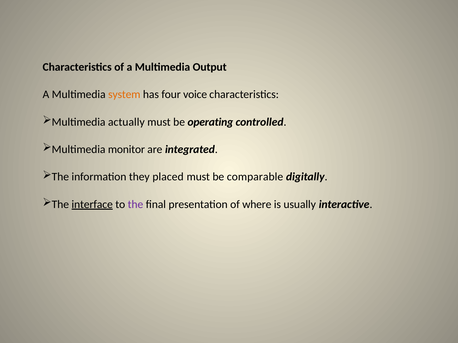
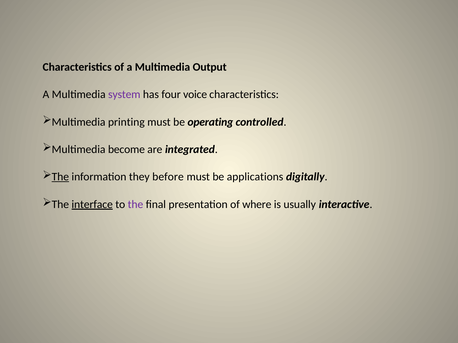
system colour: orange -> purple
actually: actually -> printing
monitor: monitor -> become
The at (60, 177) underline: none -> present
placed: placed -> before
comparable: comparable -> applications
